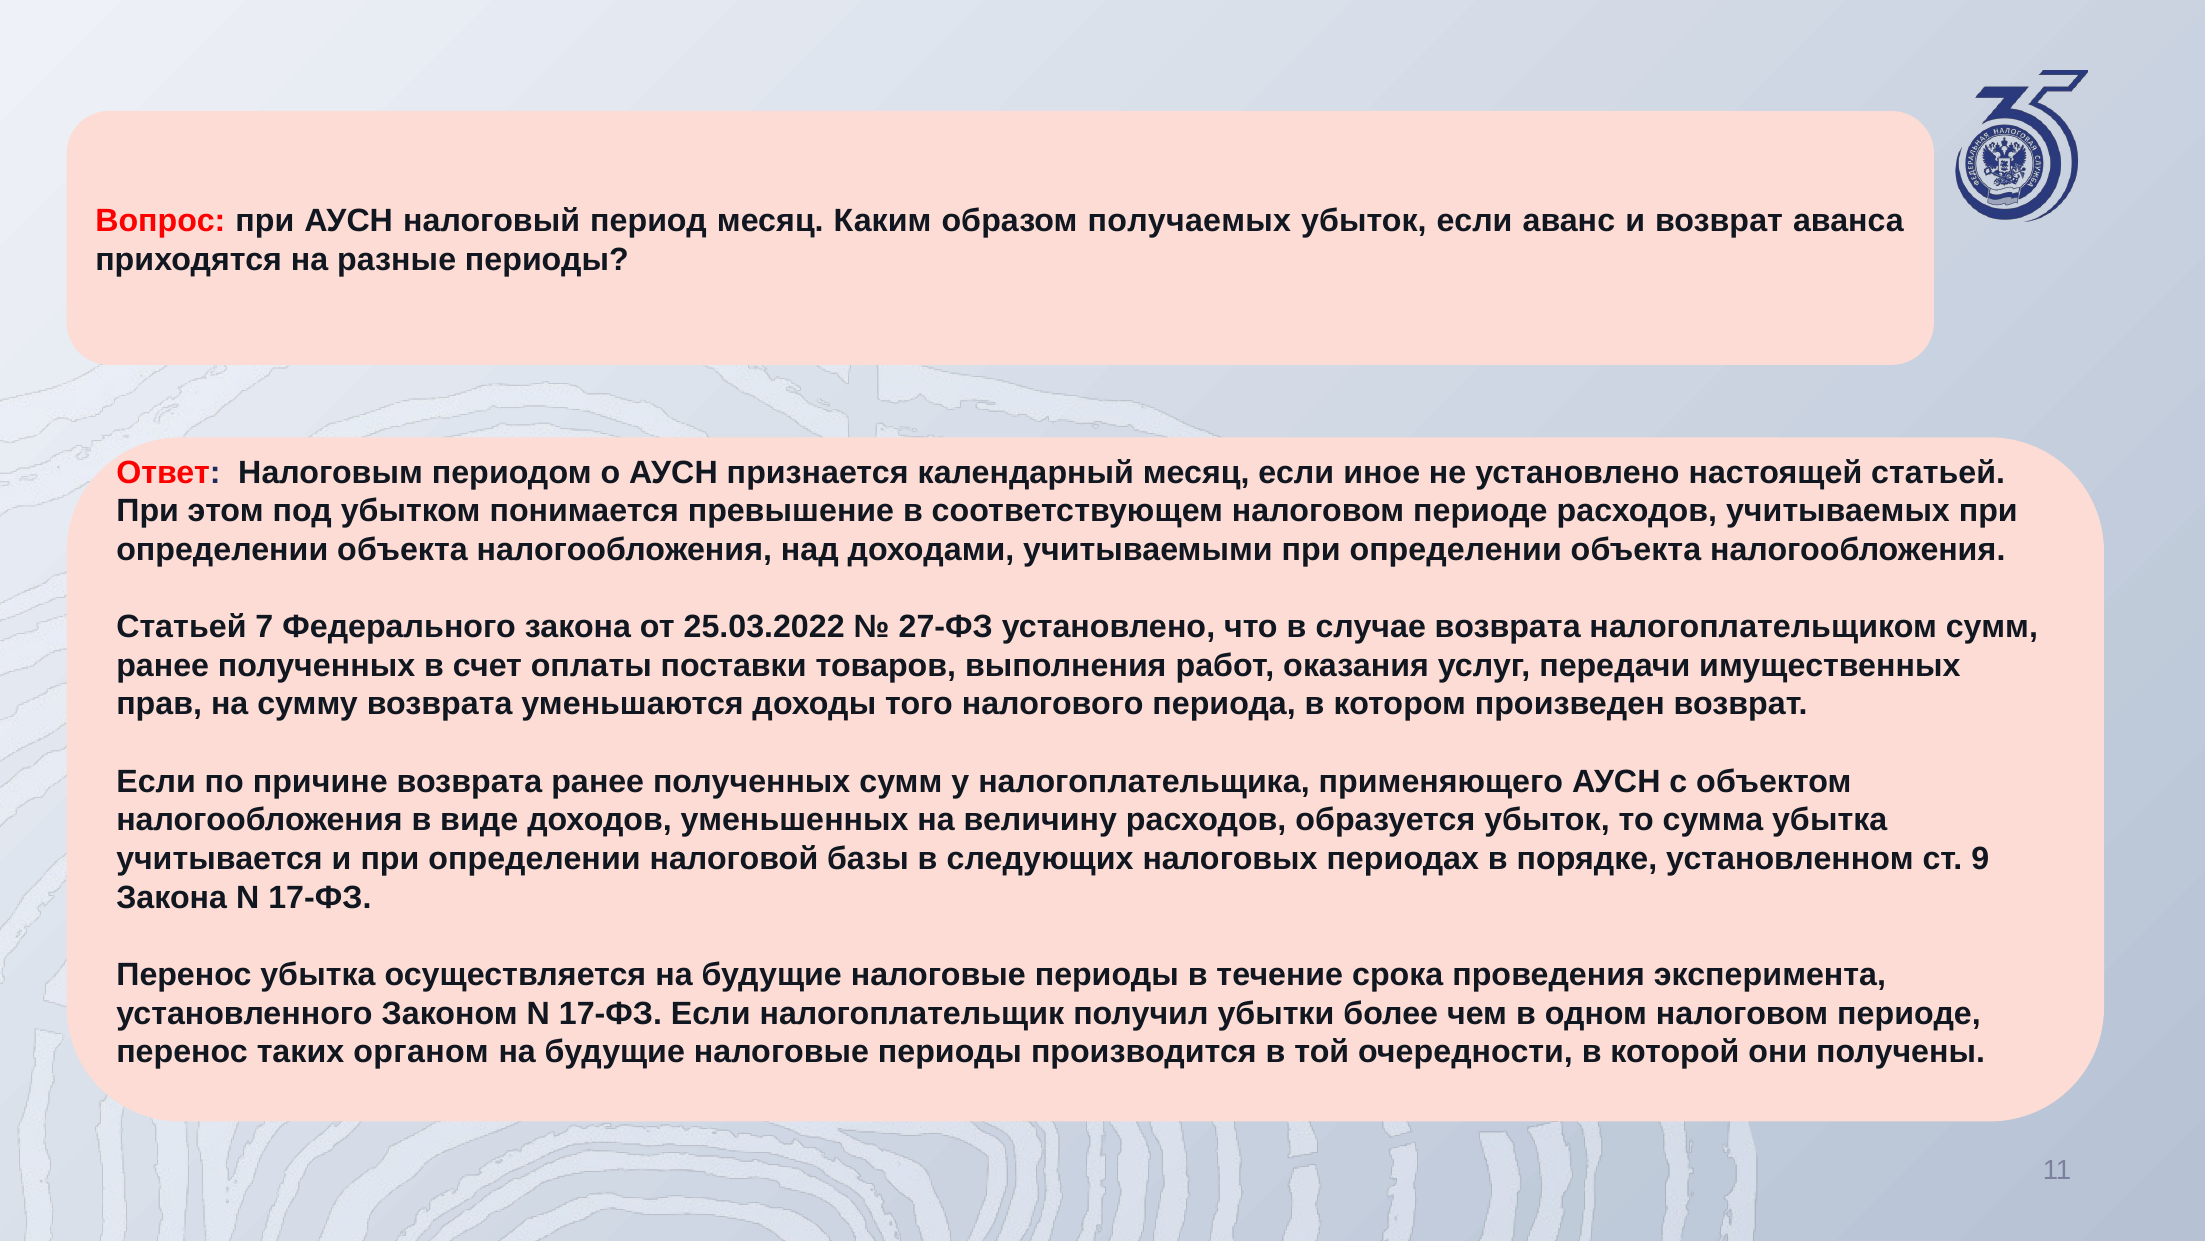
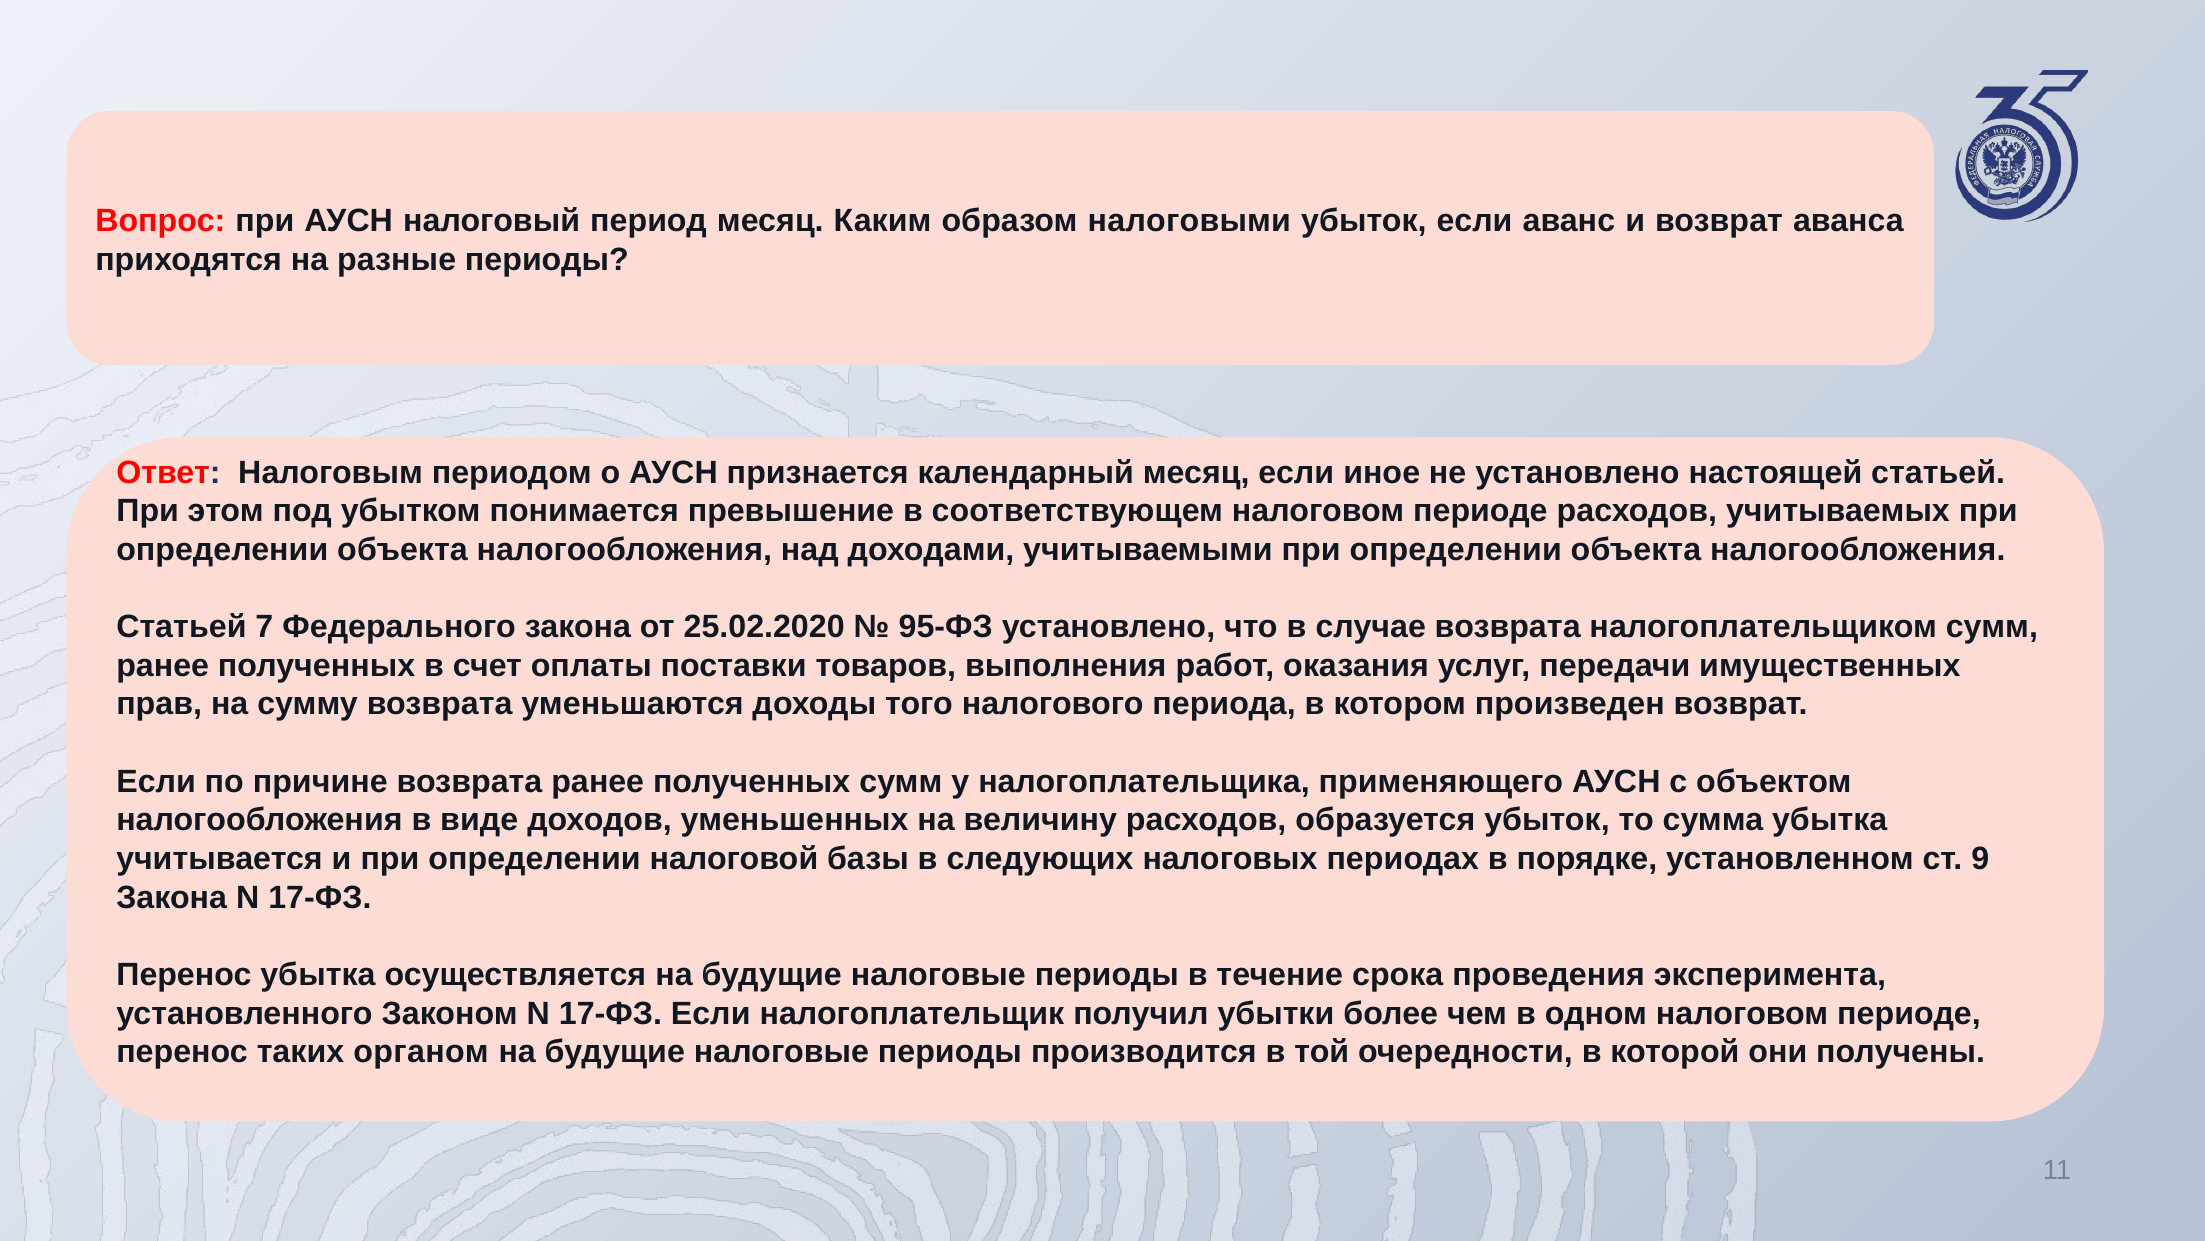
получаемых: получаемых -> налоговыми
25.03.2022: 25.03.2022 -> 25.02.2020
27-ФЗ: 27-ФЗ -> 95-ФЗ
